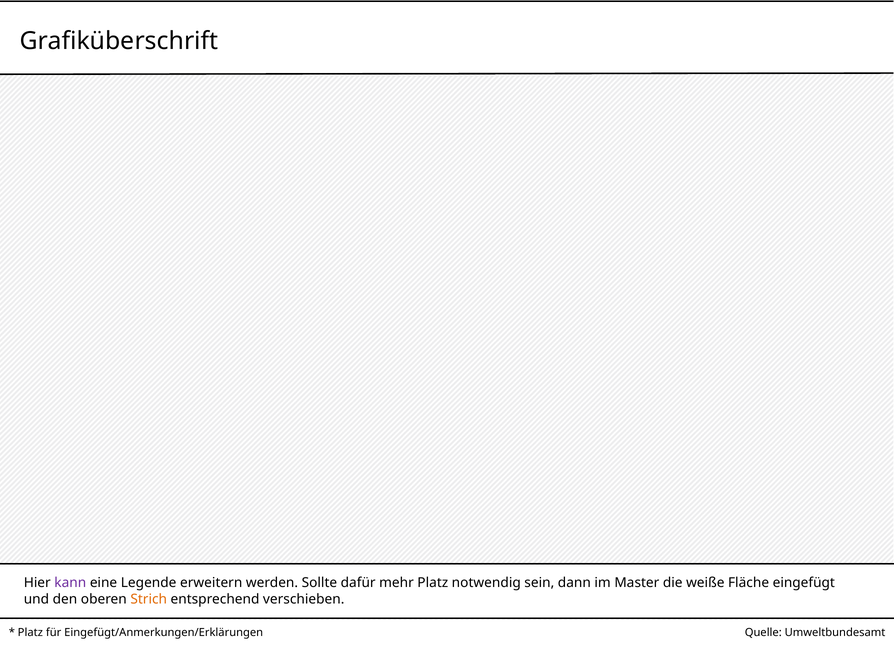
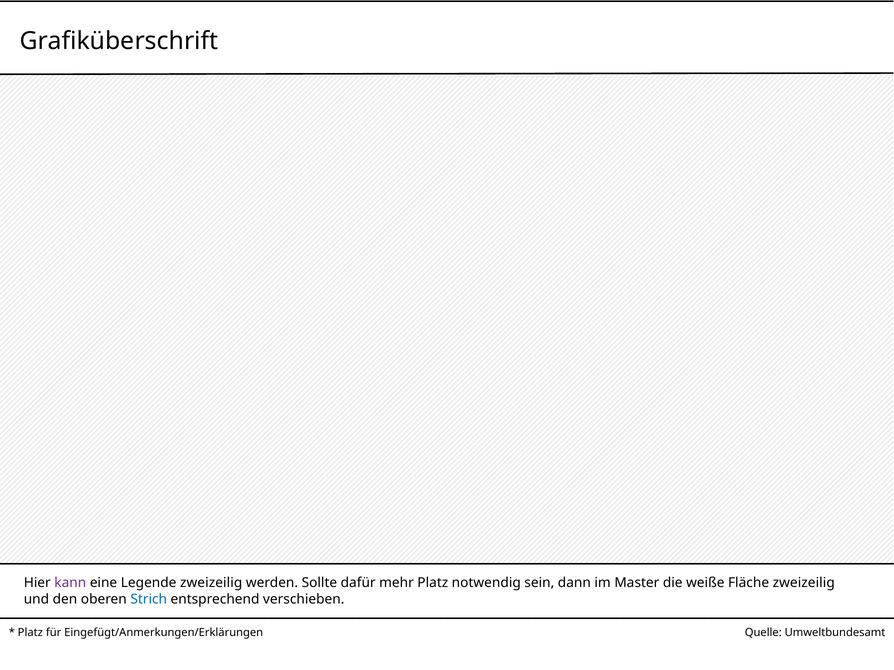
Legende erweitern: erweitern -> zweizeilig
Fläche eingefügt: eingefügt -> zweizeilig
Strich colour: orange -> blue
